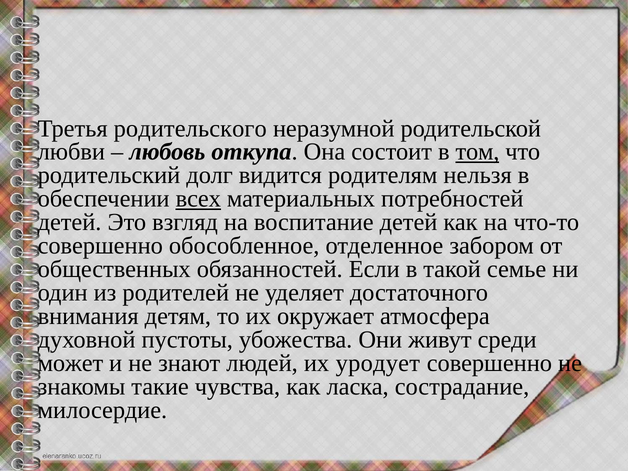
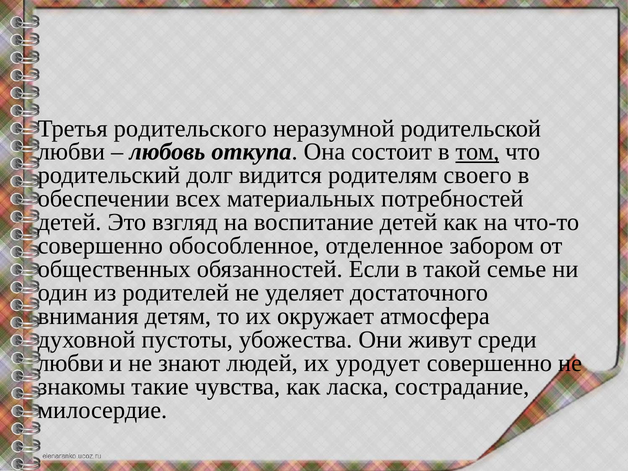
нельзя: нельзя -> своего
всех underline: present -> none
может at (70, 363): может -> любви
